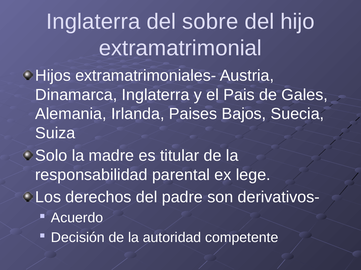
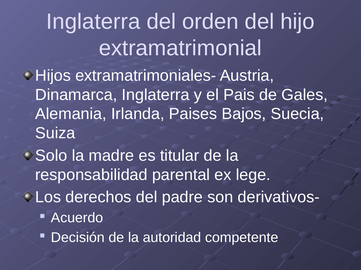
sobre: sobre -> orden
